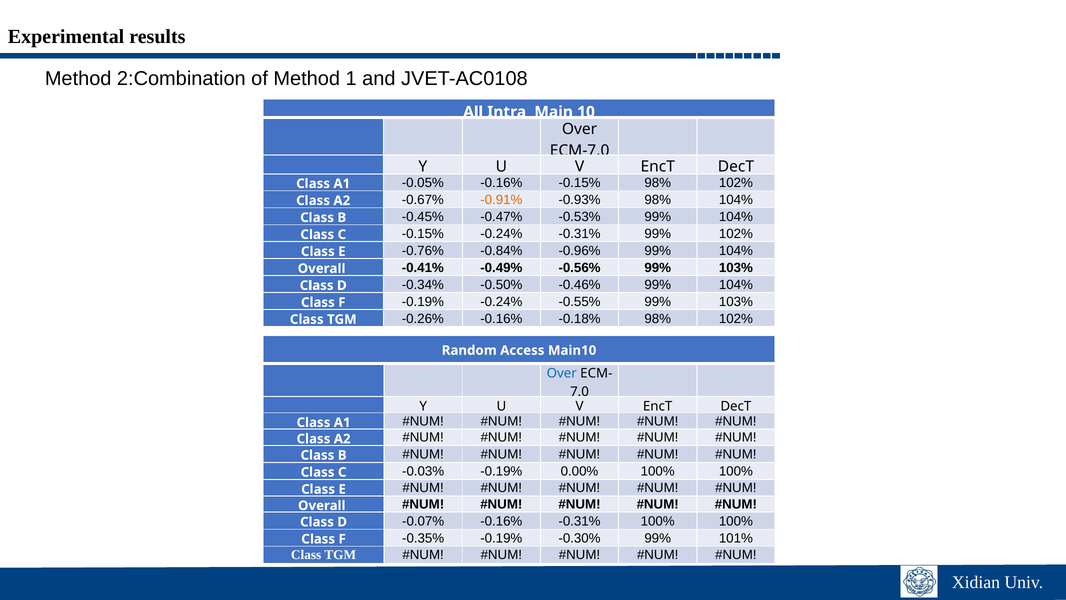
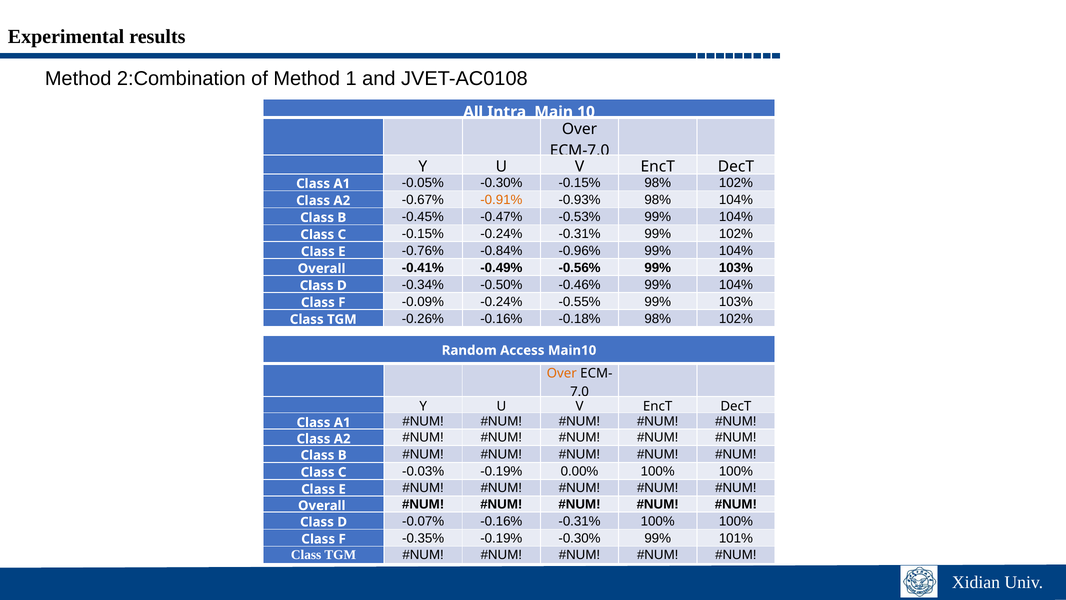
-0.05% -0.16%: -0.16% -> -0.30%
-0.19% at (423, 302): -0.19% -> -0.09%
Over at (562, 373) colour: blue -> orange
